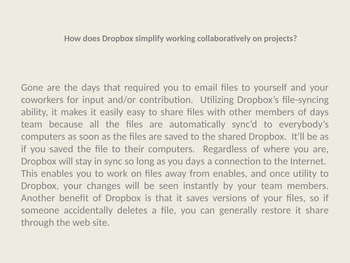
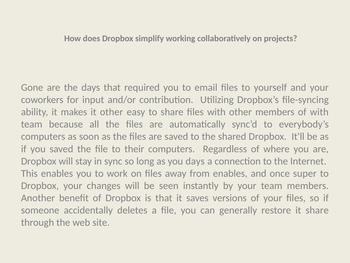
it easily: easily -> other
of days: days -> with
utility: utility -> super
